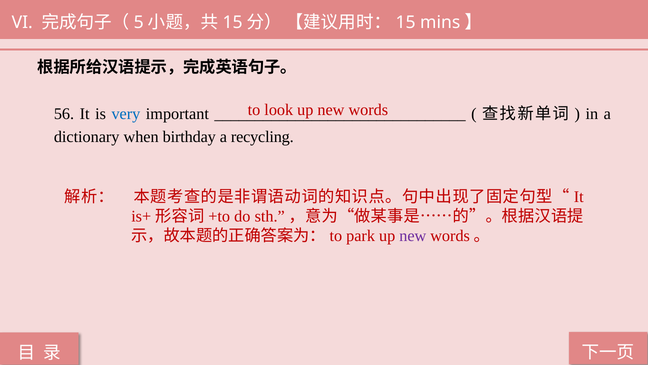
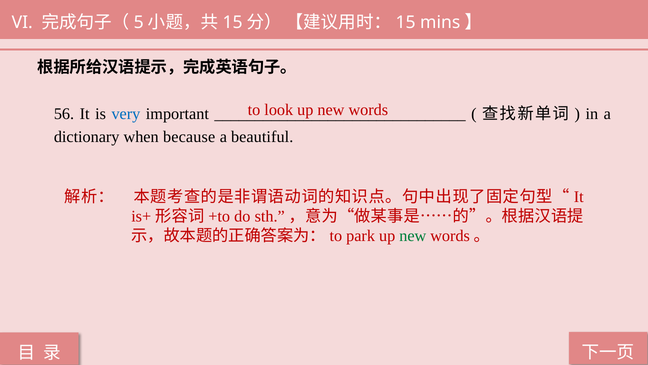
birthday: birthday -> because
recycling: recycling -> beautiful
new at (413, 235) colour: purple -> green
